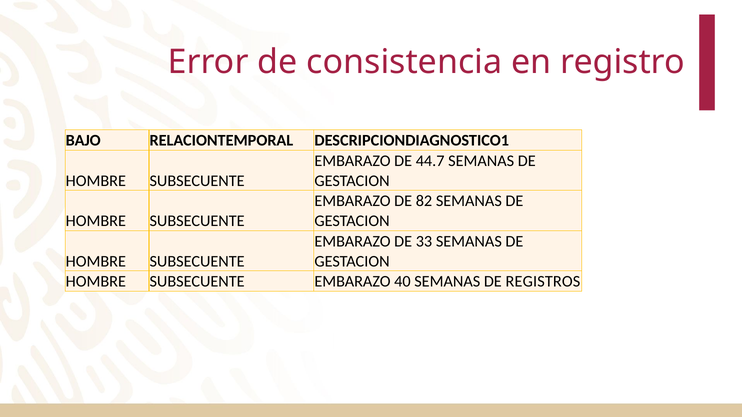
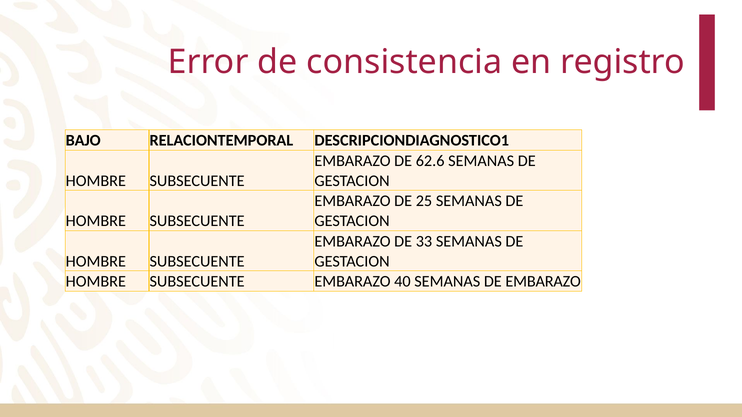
44.7: 44.7 -> 62.6
82: 82 -> 25
DE REGISTROS: REGISTROS -> EMBARAZO
